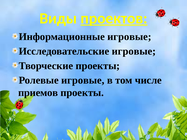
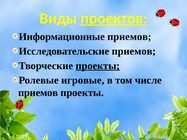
Информационные игровые: игровые -> приемов
Исcледовательские игровые: игровые -> приемов
проекты at (98, 66) underline: none -> present
